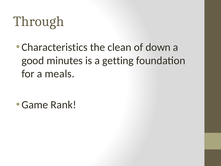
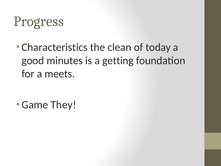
Through: Through -> Progress
down: down -> today
meals: meals -> meets
Rank: Rank -> They
